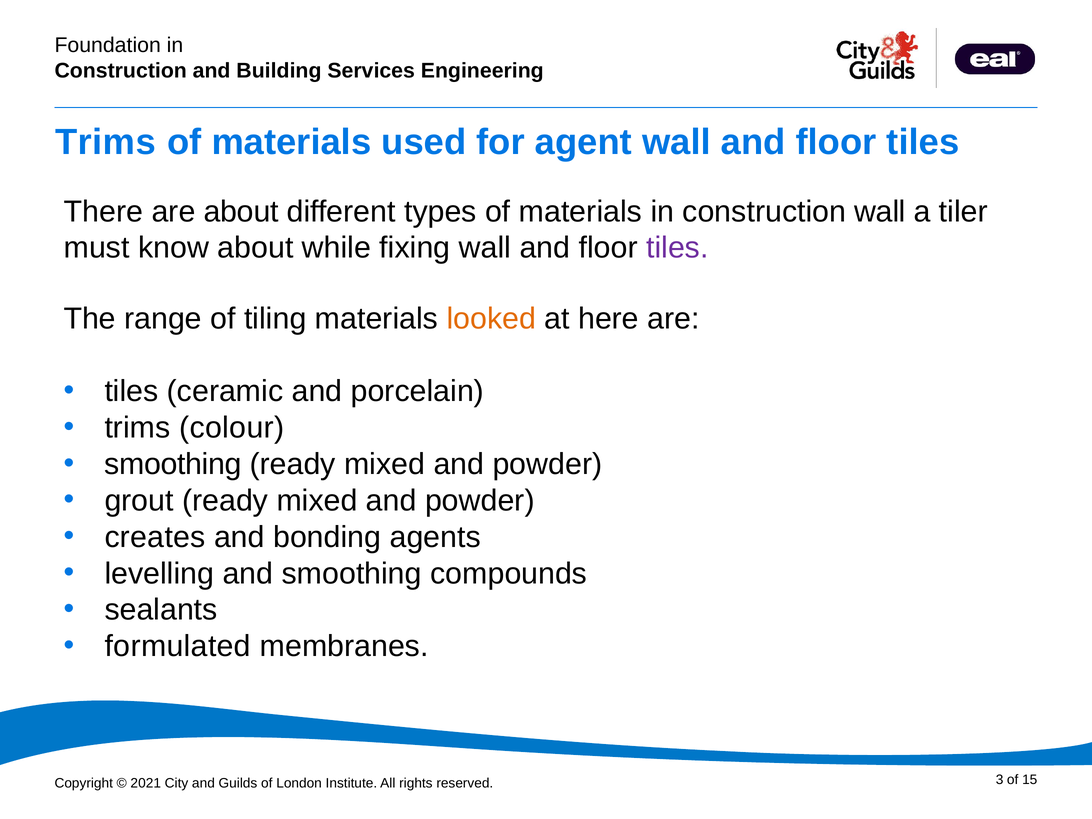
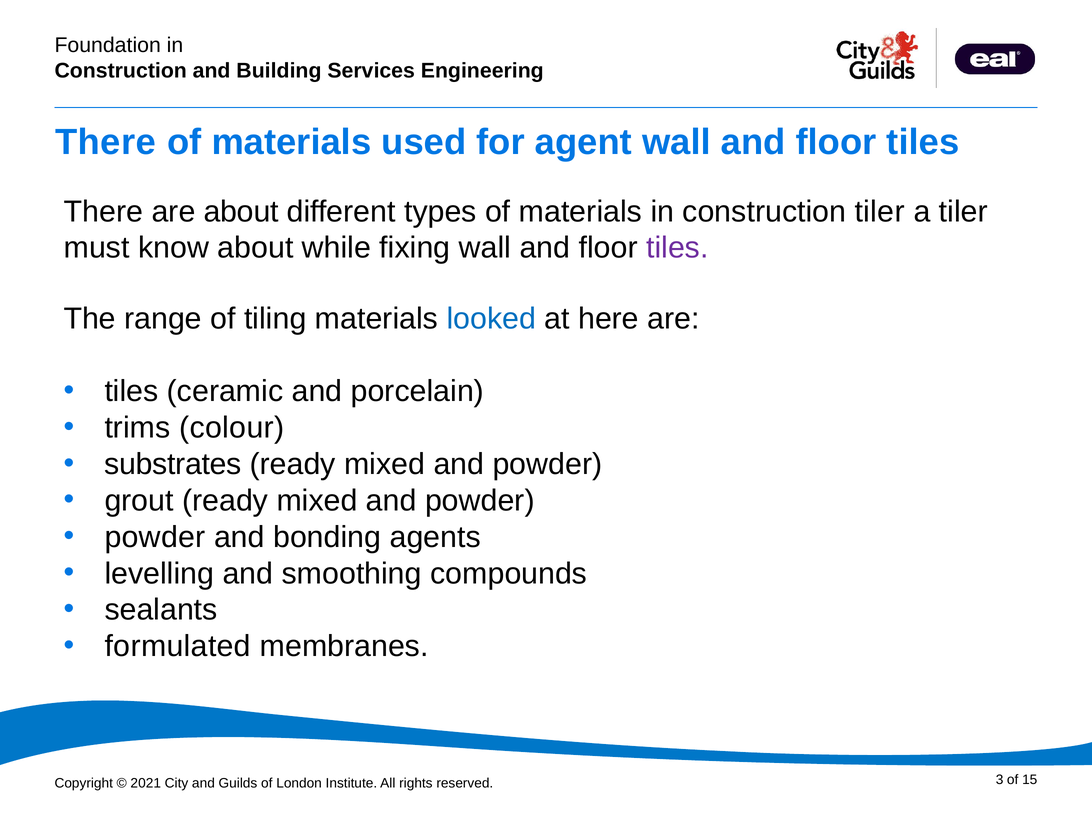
Trims at (106, 142): Trims -> There
construction wall: wall -> tiler
looked colour: orange -> blue
smoothing at (173, 464): smoothing -> substrates
creates at (155, 537): creates -> powder
